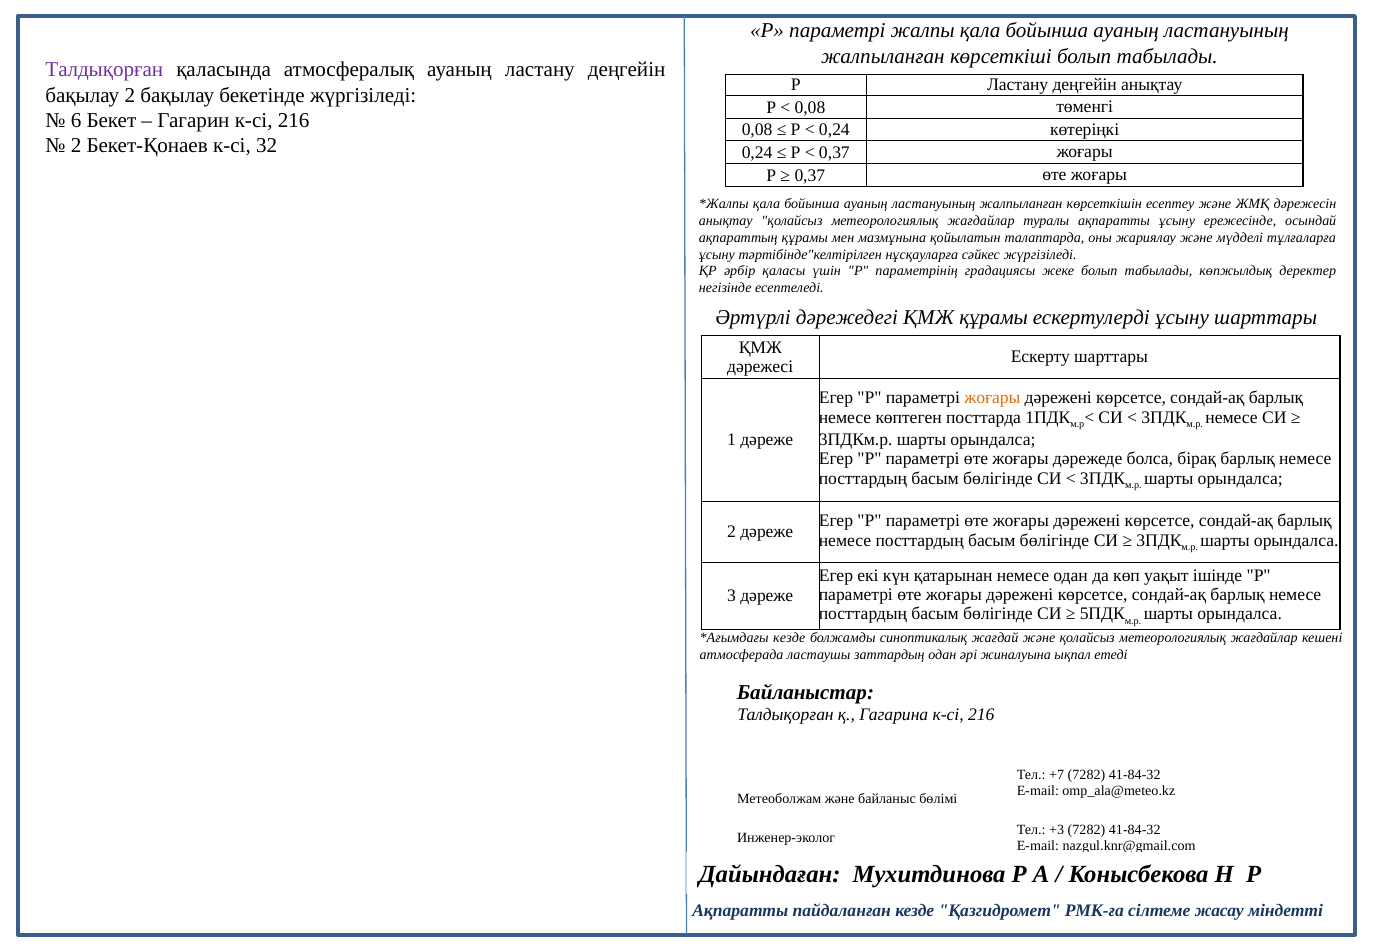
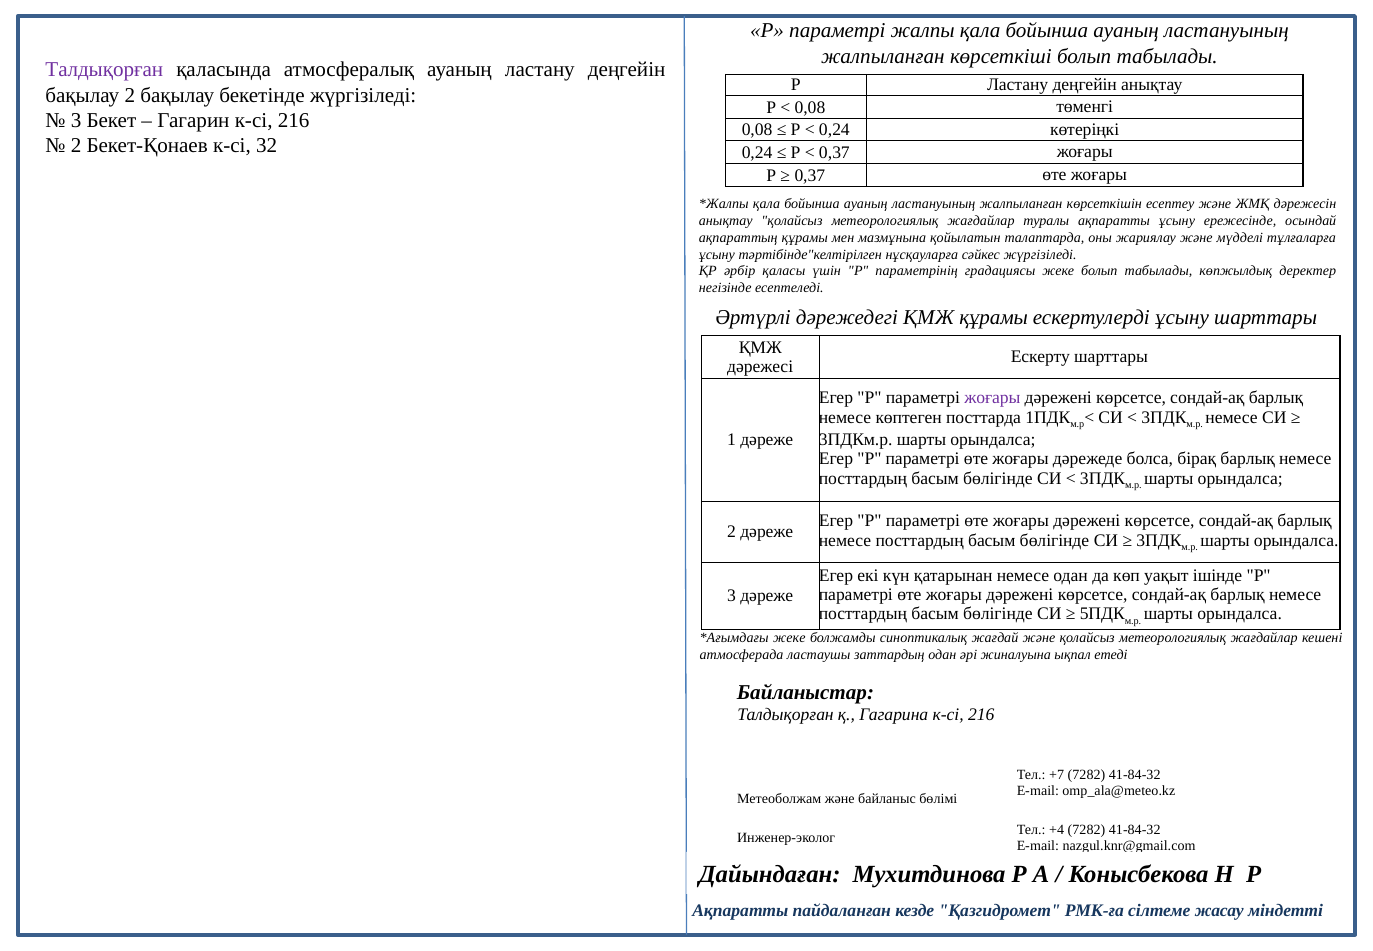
6 at (76, 121): 6 -> 3
жоғары at (992, 398) colour: orange -> purple
кезде at (789, 637): кезде -> жеке
+3: +3 -> +4
